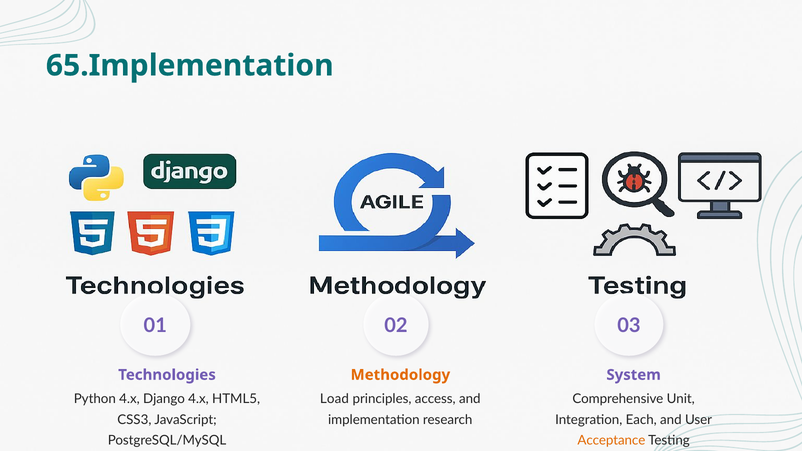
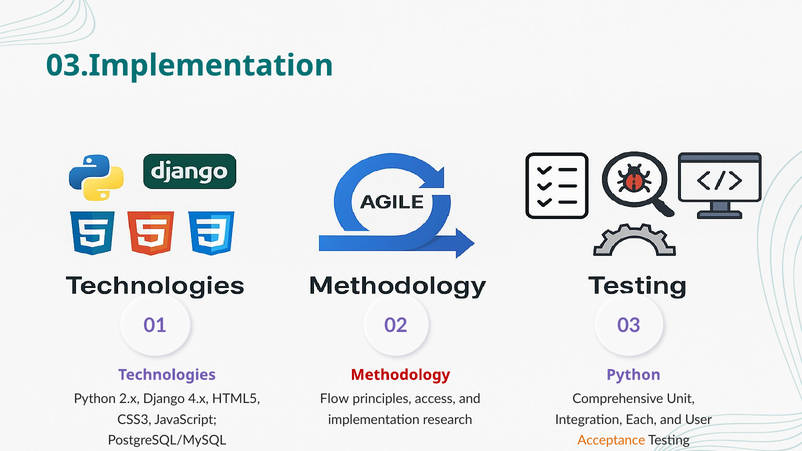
65.Implementation: 65.Implementation -> 03.Implementation
Methodology colour: orange -> red
System at (634, 375): System -> Python
Python 4.x: 4.x -> 2.x
Load: Load -> Flow
